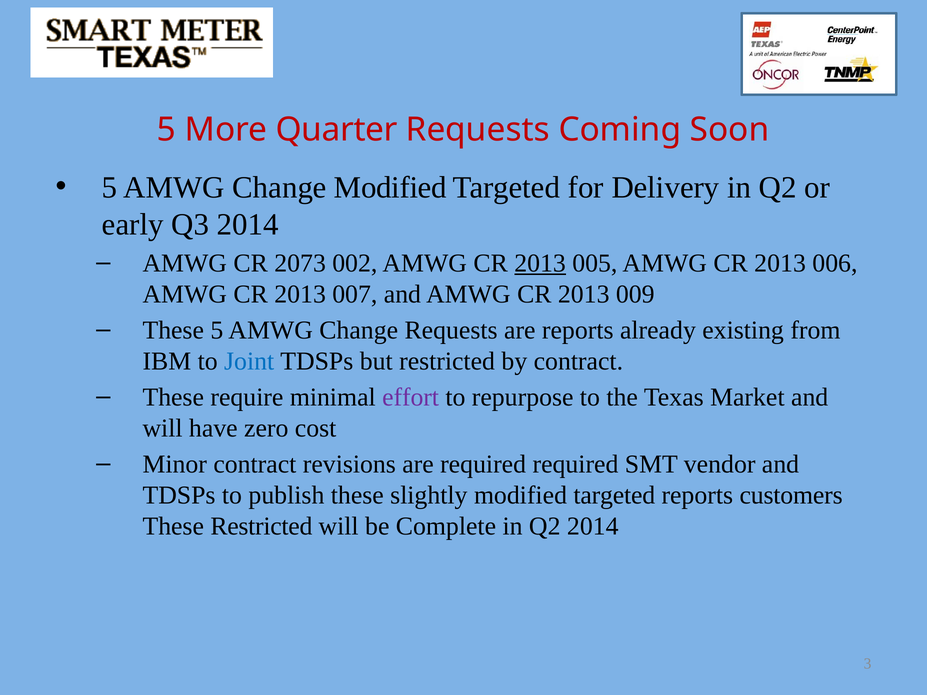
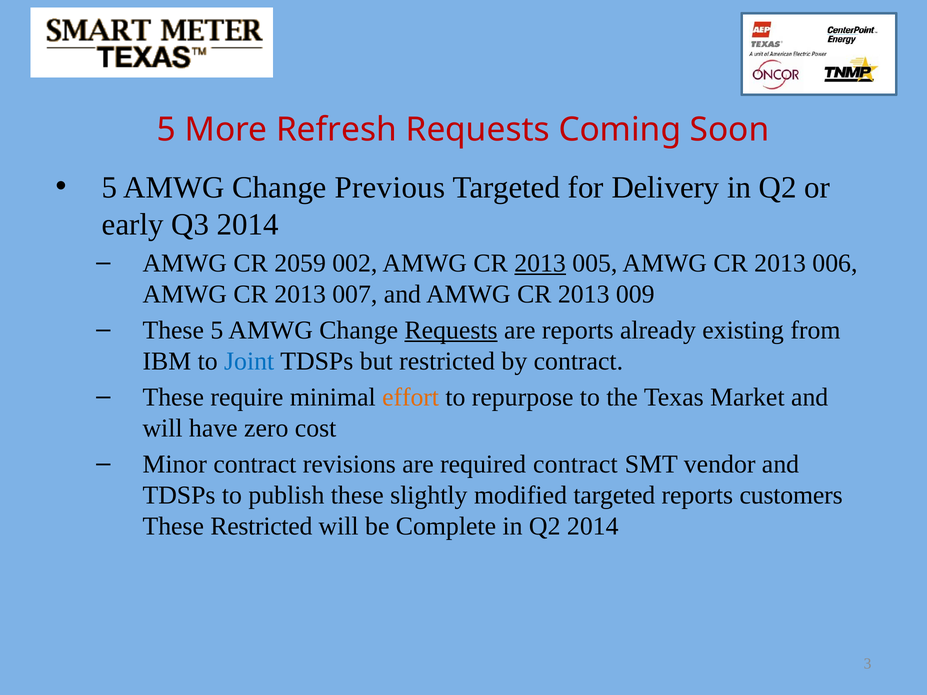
Quarter: Quarter -> Refresh
Change Modified: Modified -> Previous
2073: 2073 -> 2059
Requests at (451, 331) underline: none -> present
effort colour: purple -> orange
required required: required -> contract
